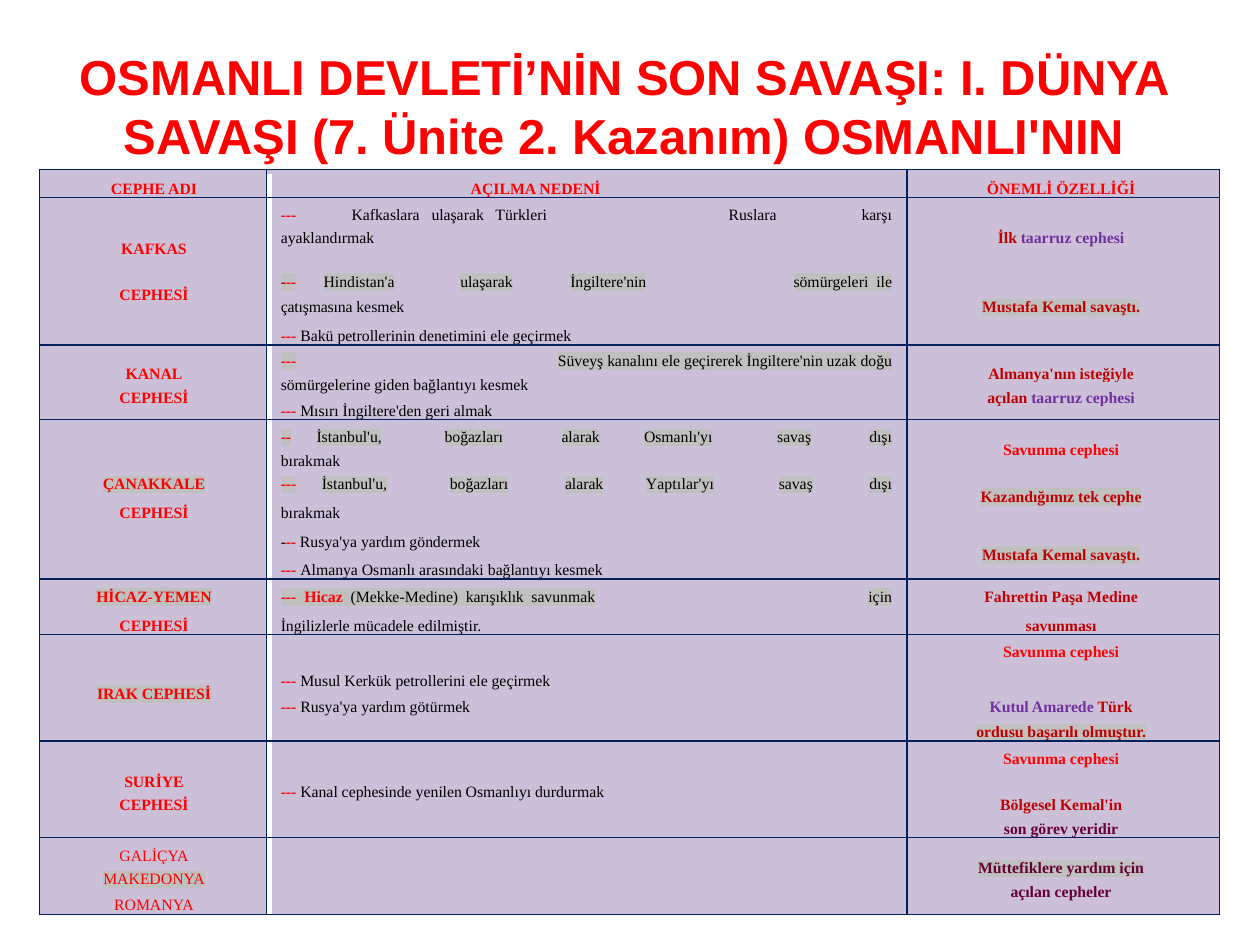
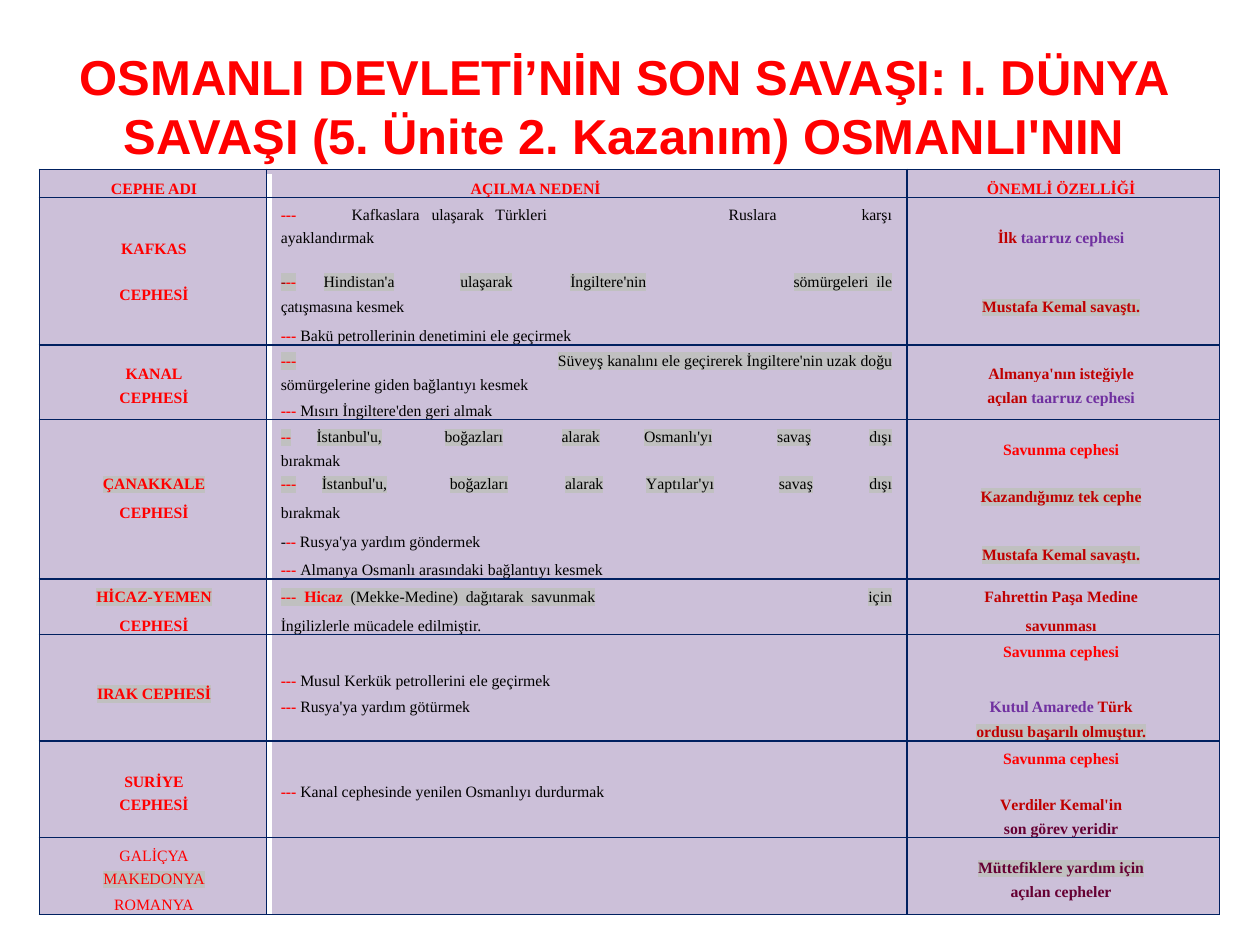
7: 7 -> 5
karışıklık: karışıklık -> dağıtarak
Bölgesel: Bölgesel -> Verdiler
